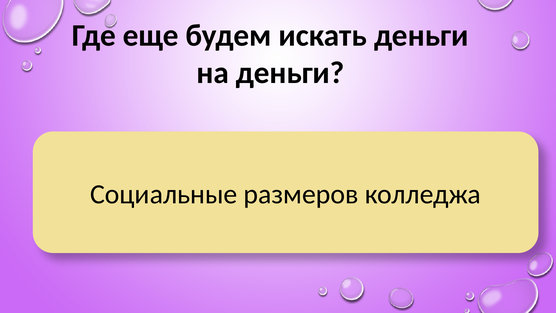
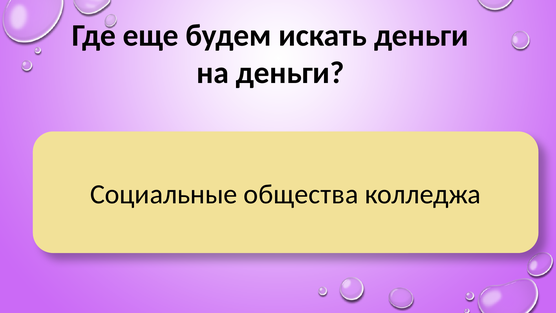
размеров: размеров -> общества
